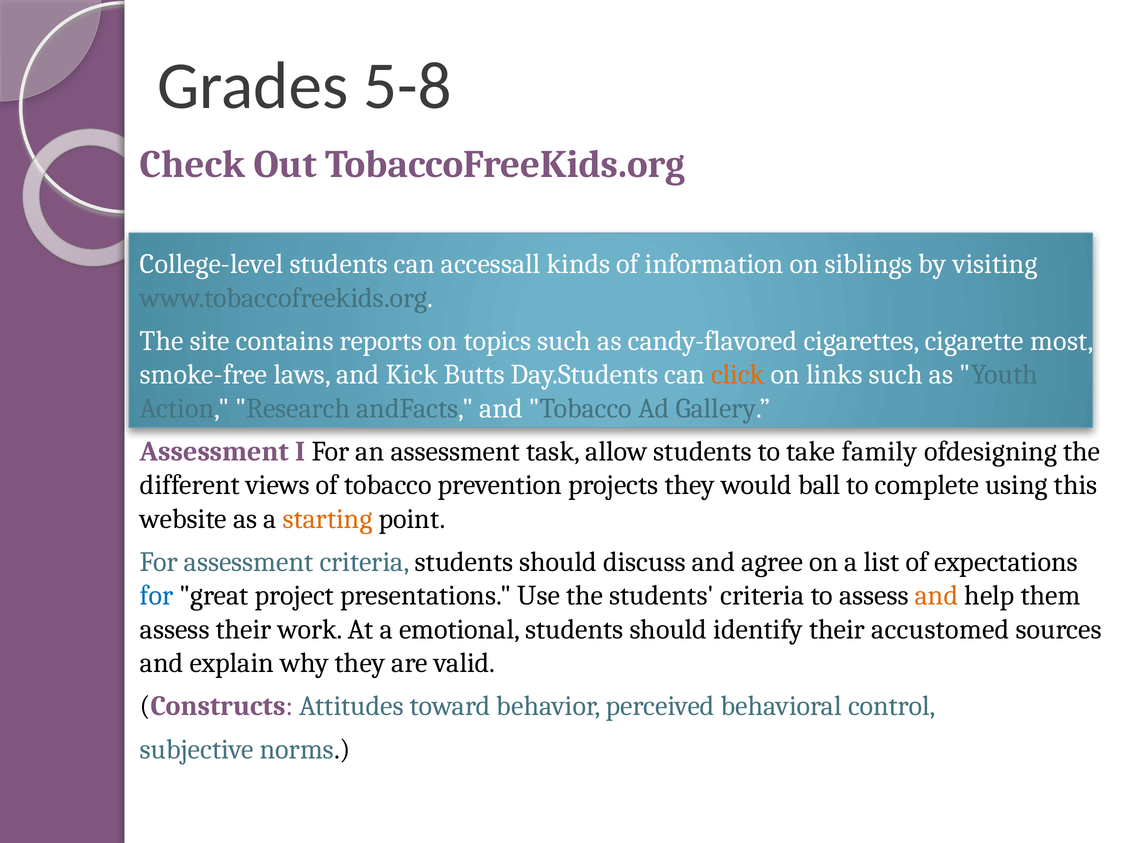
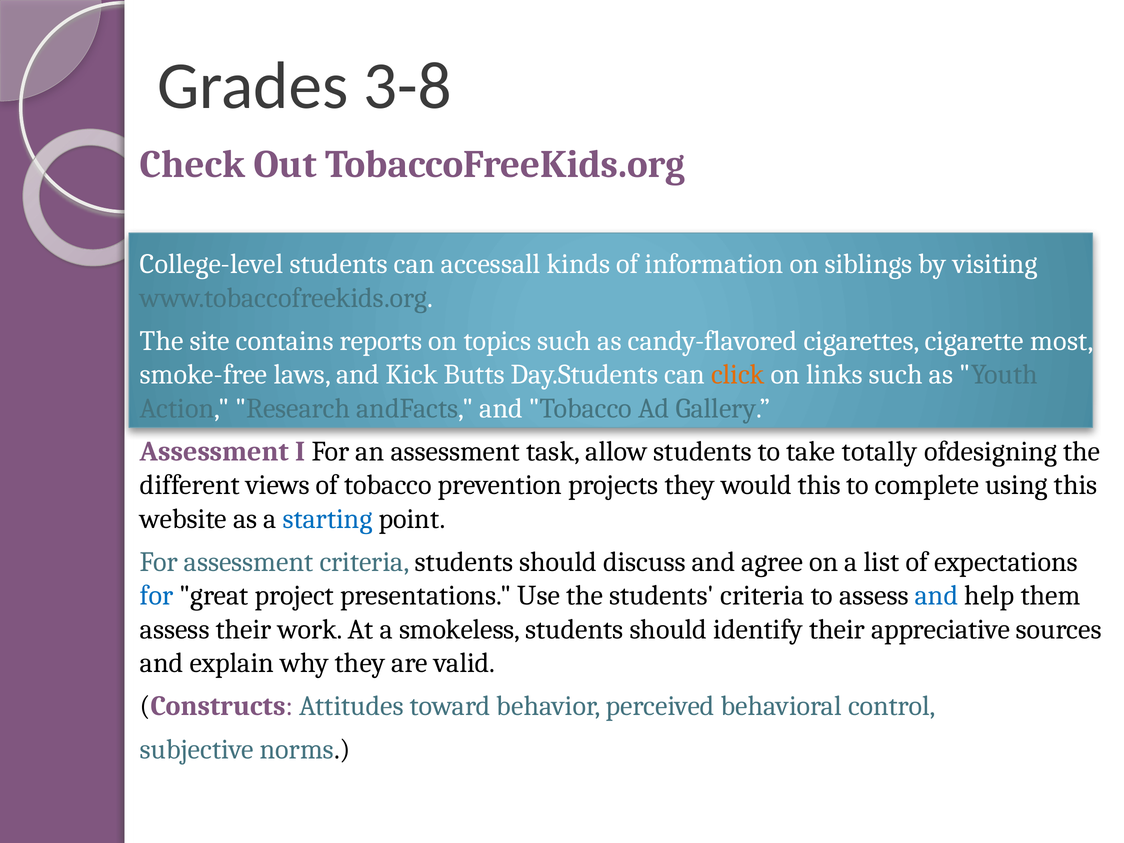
5-8: 5-8 -> 3-8
family: family -> totally
would ball: ball -> this
starting colour: orange -> blue
and at (937, 596) colour: orange -> blue
emotional: emotional -> smokeless
accustomed: accustomed -> appreciative
